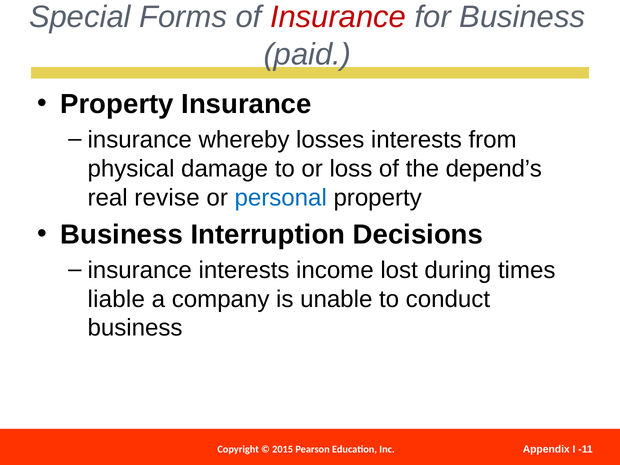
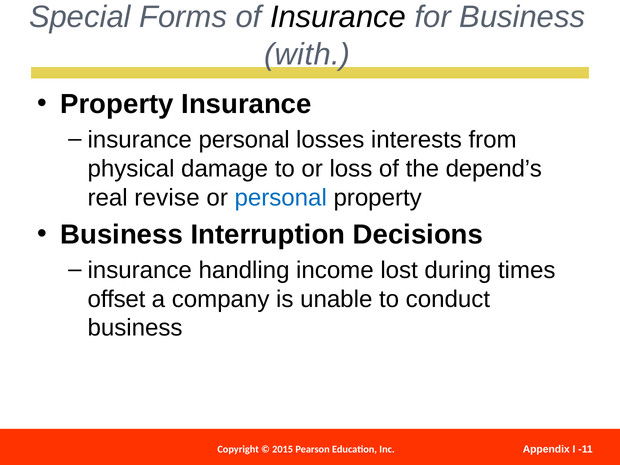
Insurance at (338, 17) colour: red -> black
paid: paid -> with
insurance whereby: whereby -> personal
insurance interests: interests -> handling
liable: liable -> offset
